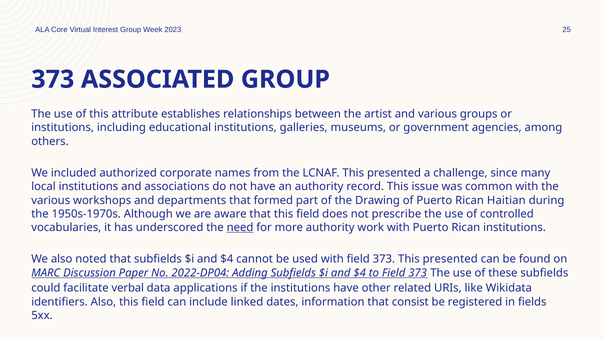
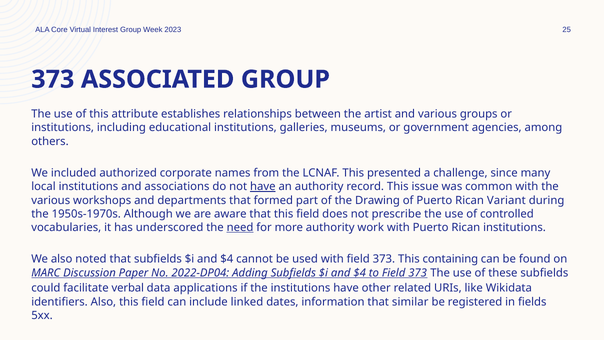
have at (263, 187) underline: none -> present
Haitian: Haitian -> Variant
373 This presented: presented -> containing
consist: consist -> similar
